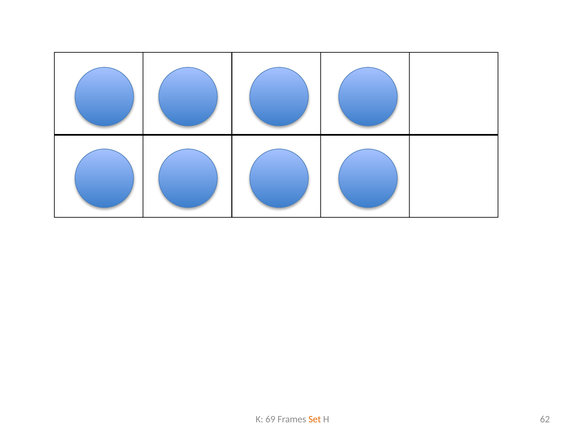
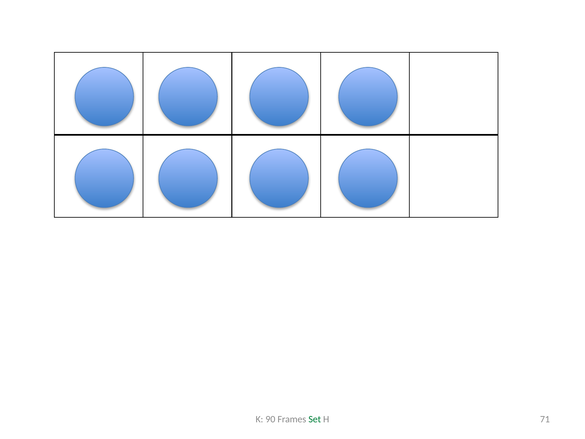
69: 69 -> 90
Set colour: orange -> green
62: 62 -> 71
